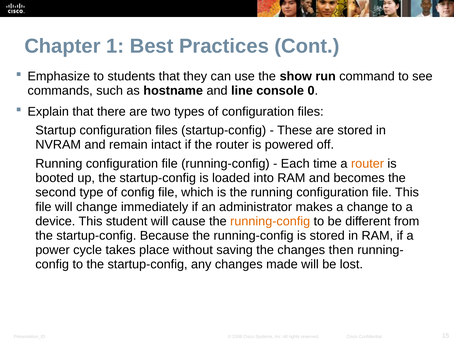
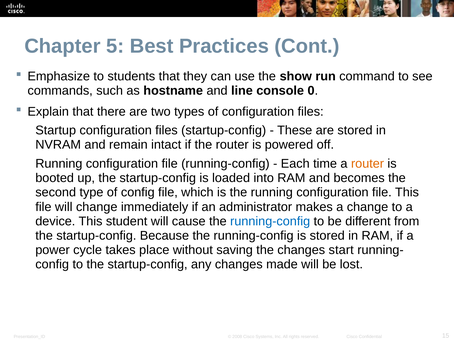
1: 1 -> 5
running-config at (270, 221) colour: orange -> blue
then: then -> start
